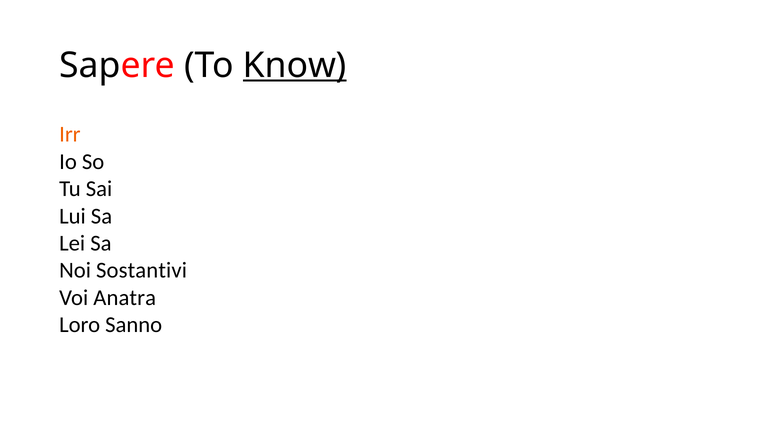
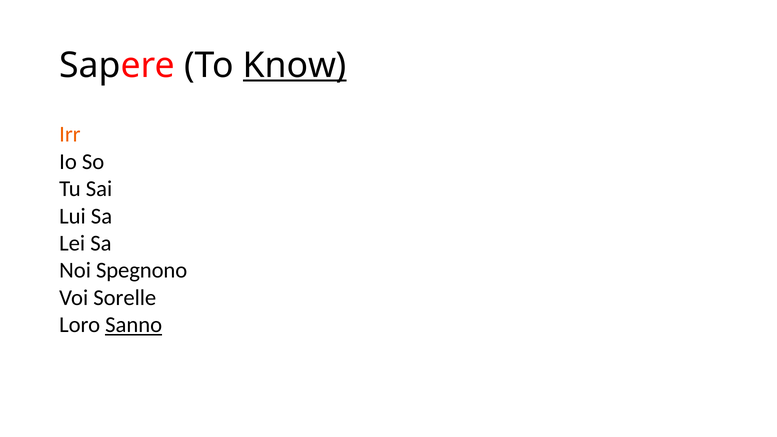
Sostantivi: Sostantivi -> Spegnono
Anatra: Anatra -> Sorelle
Sanno underline: none -> present
